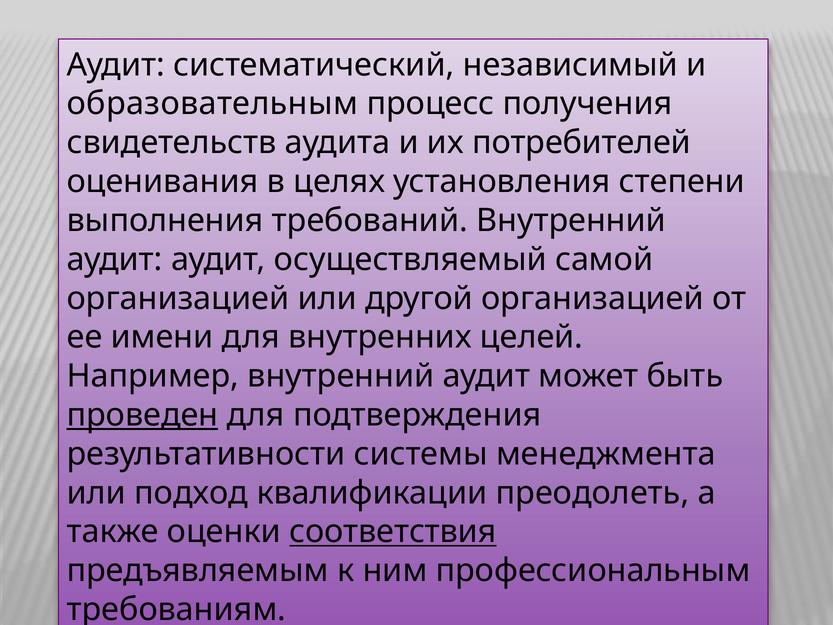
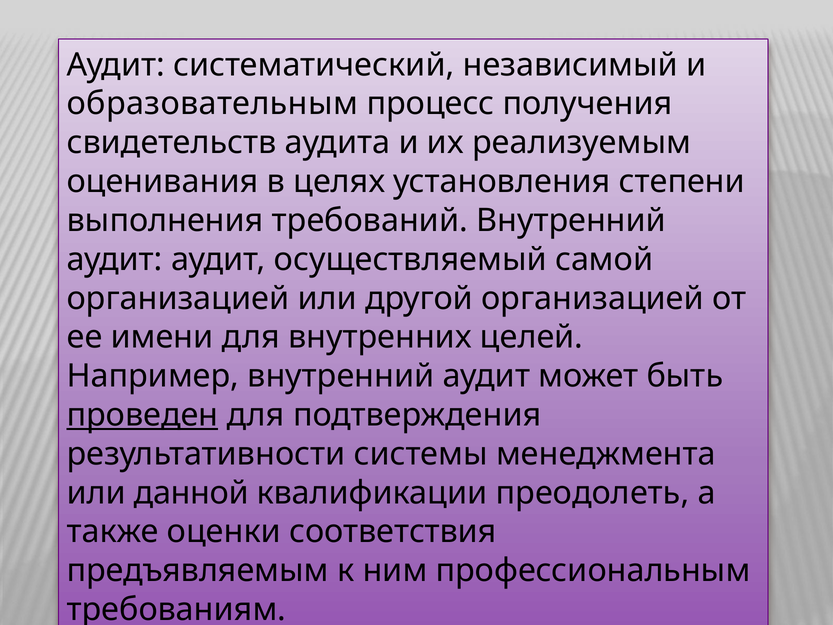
потребителей: потребителей -> реализуемым
подход: подход -> данной
соответствия underline: present -> none
